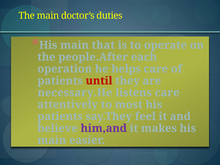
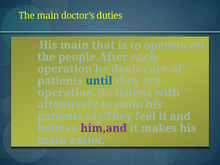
helps: helps -> deals
until colour: red -> blue
necessary.He: necessary.He -> operation.He
listens care: care -> with
to most: most -> main
